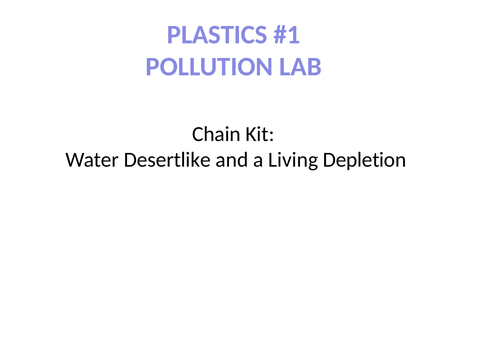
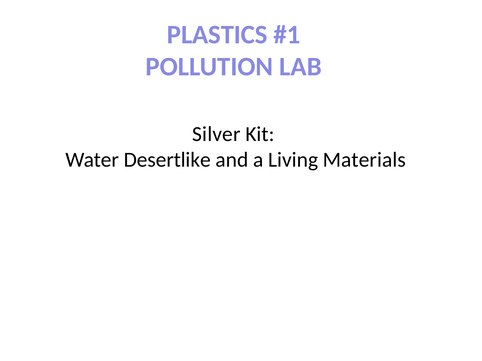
Chain: Chain -> Silver
Depletion: Depletion -> Materials
